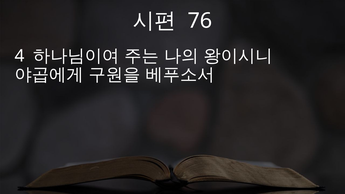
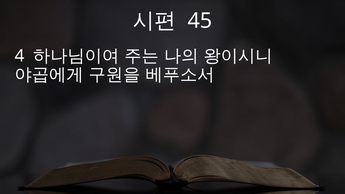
76: 76 -> 45
